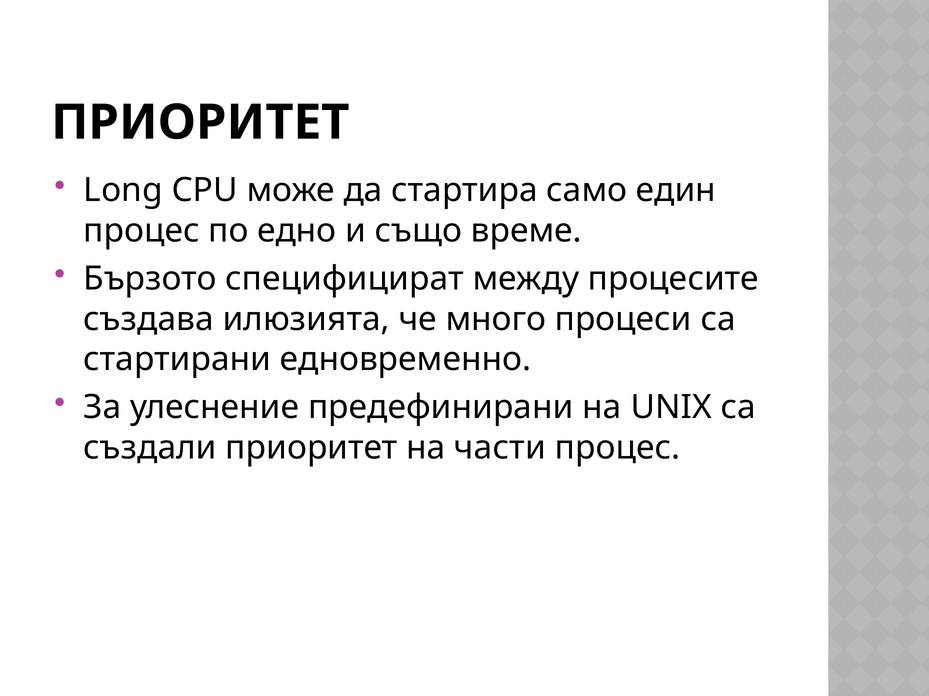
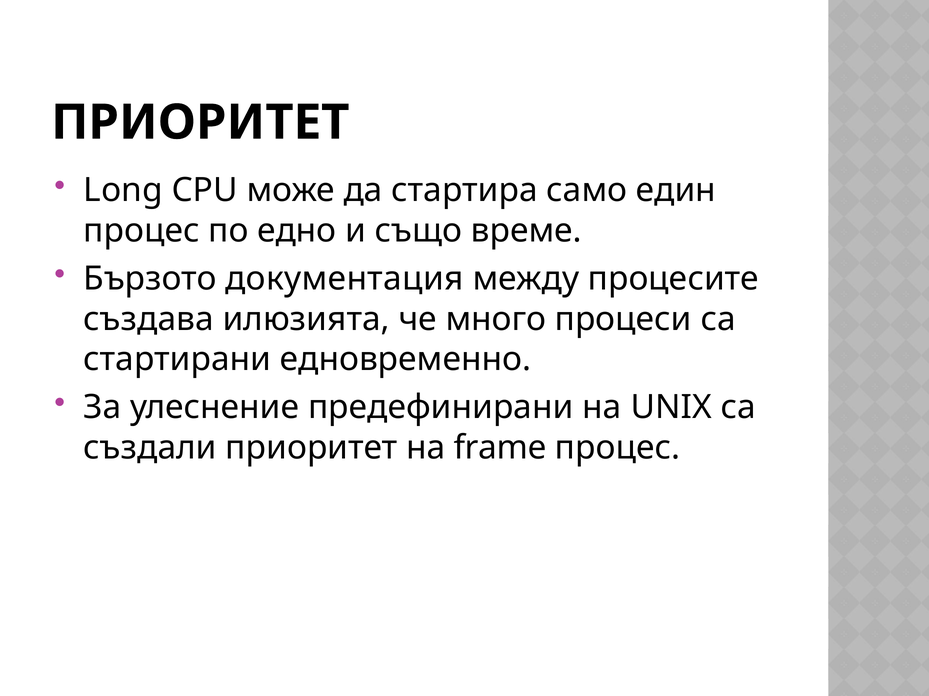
специфицират: специфицират -> документация
части: части -> frame
